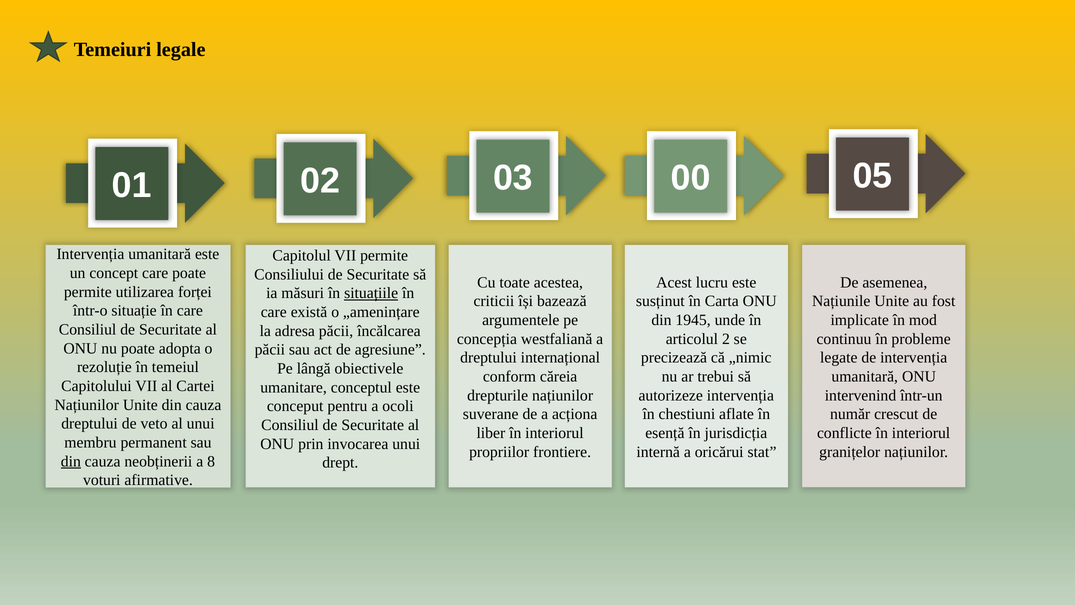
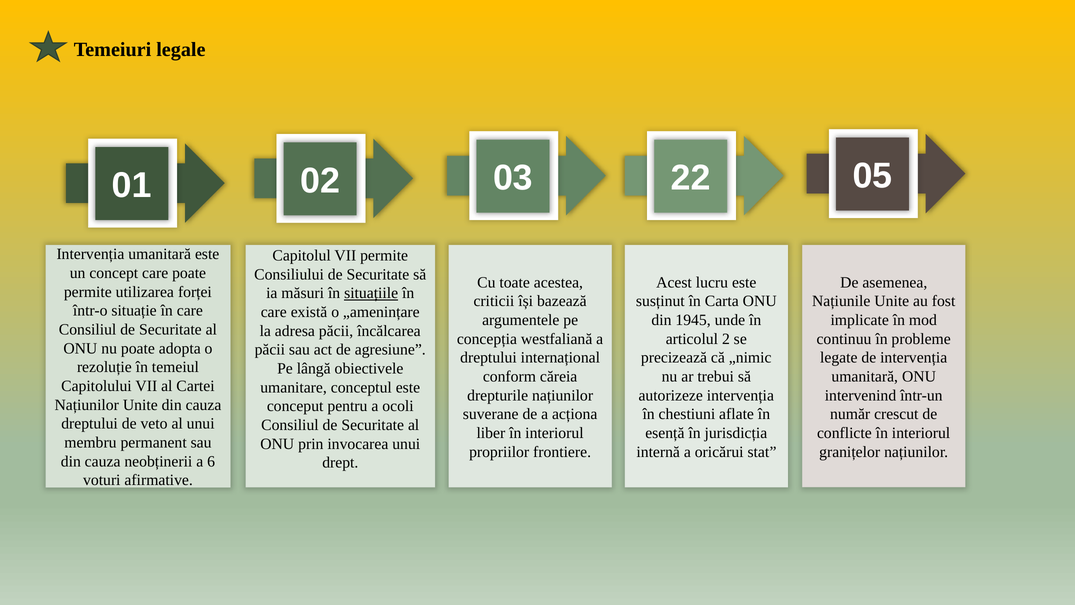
00: 00 -> 22
din at (71, 461) underline: present -> none
8: 8 -> 6
